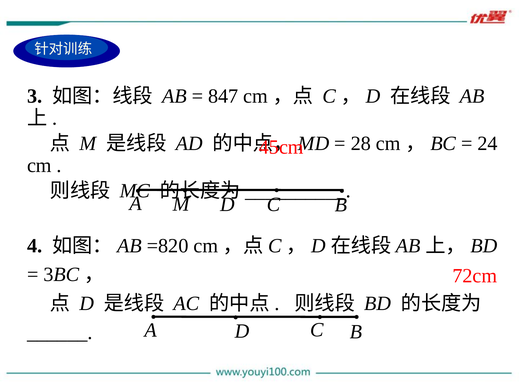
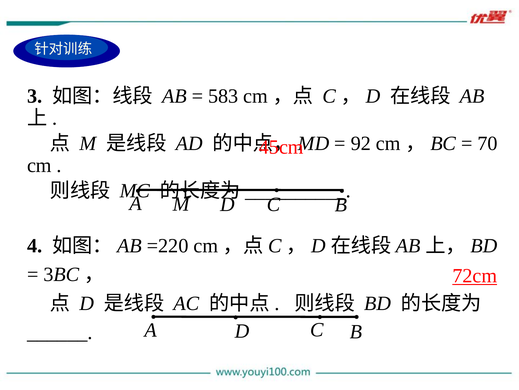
847: 847 -> 583
28: 28 -> 92
24: 24 -> 70
=820: =820 -> =220
72cm underline: none -> present
